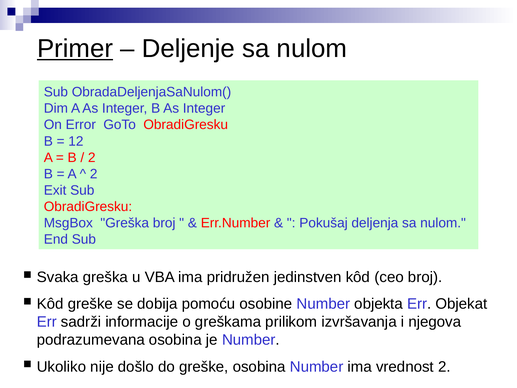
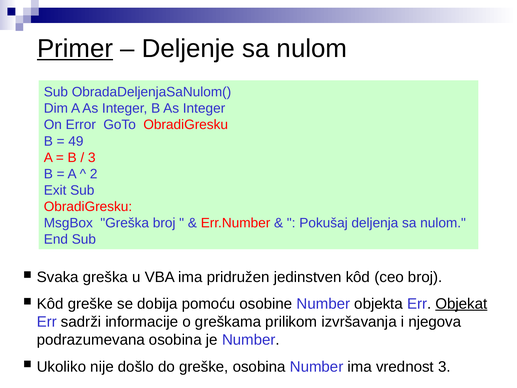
12: 12 -> 49
2 at (92, 157): 2 -> 3
Objekat underline: none -> present
vrednost 2: 2 -> 3
